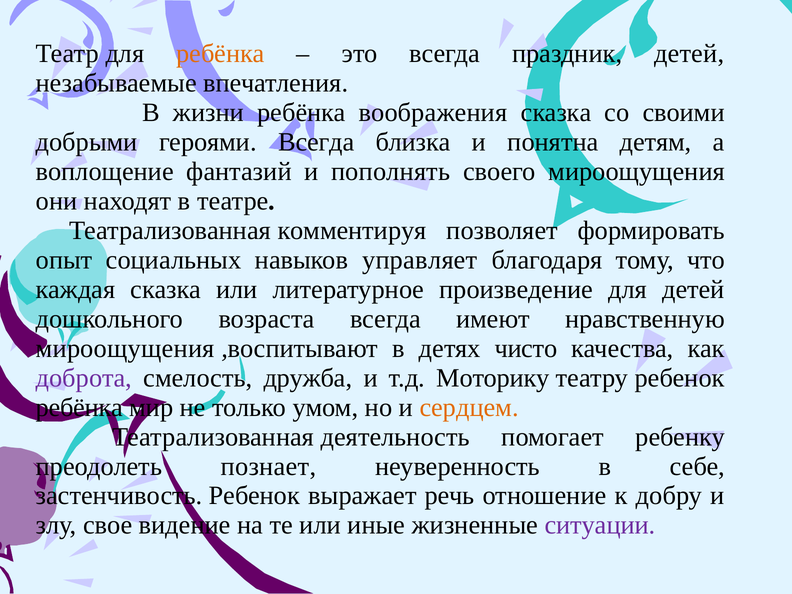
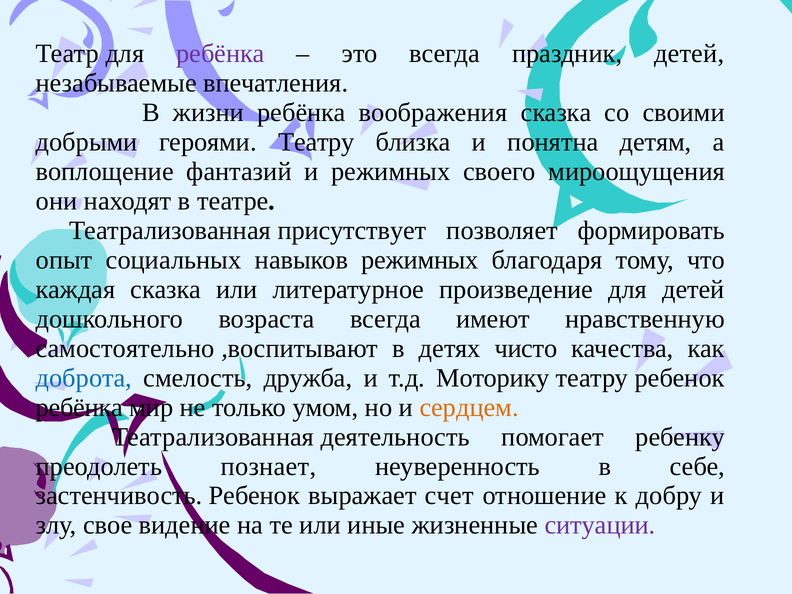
ребёнка at (220, 54) colour: orange -> purple
героями Всегда: Всегда -> Театру
и пополнять: пополнять -> режимных
комментируя: комментируя -> присутствует
навыков управляет: управляет -> режимных
мироощущения at (125, 348): мироощущения -> самостоятельно
доброта colour: purple -> blue
речь: речь -> счет
